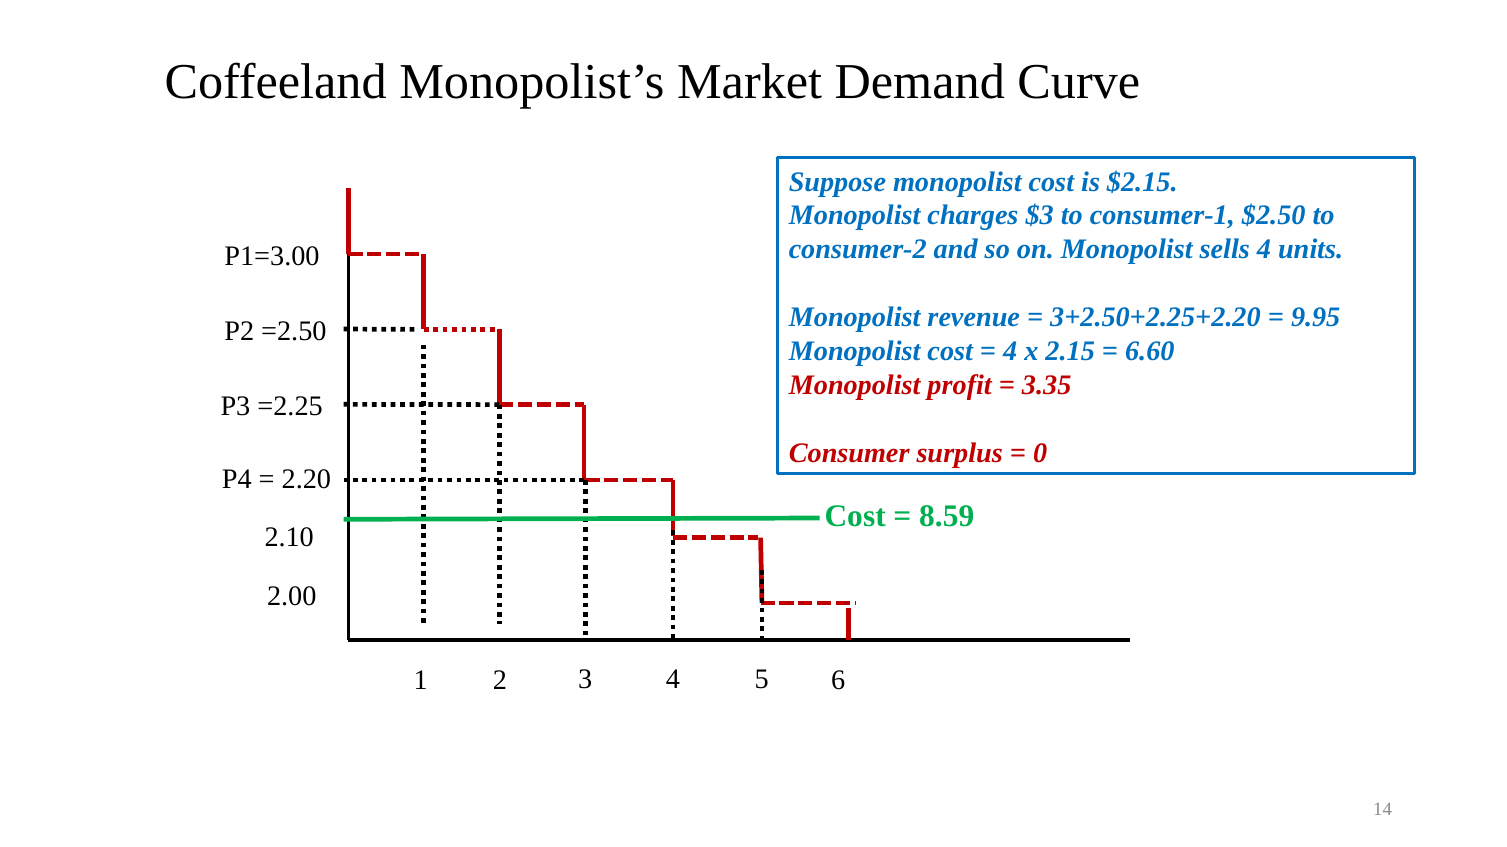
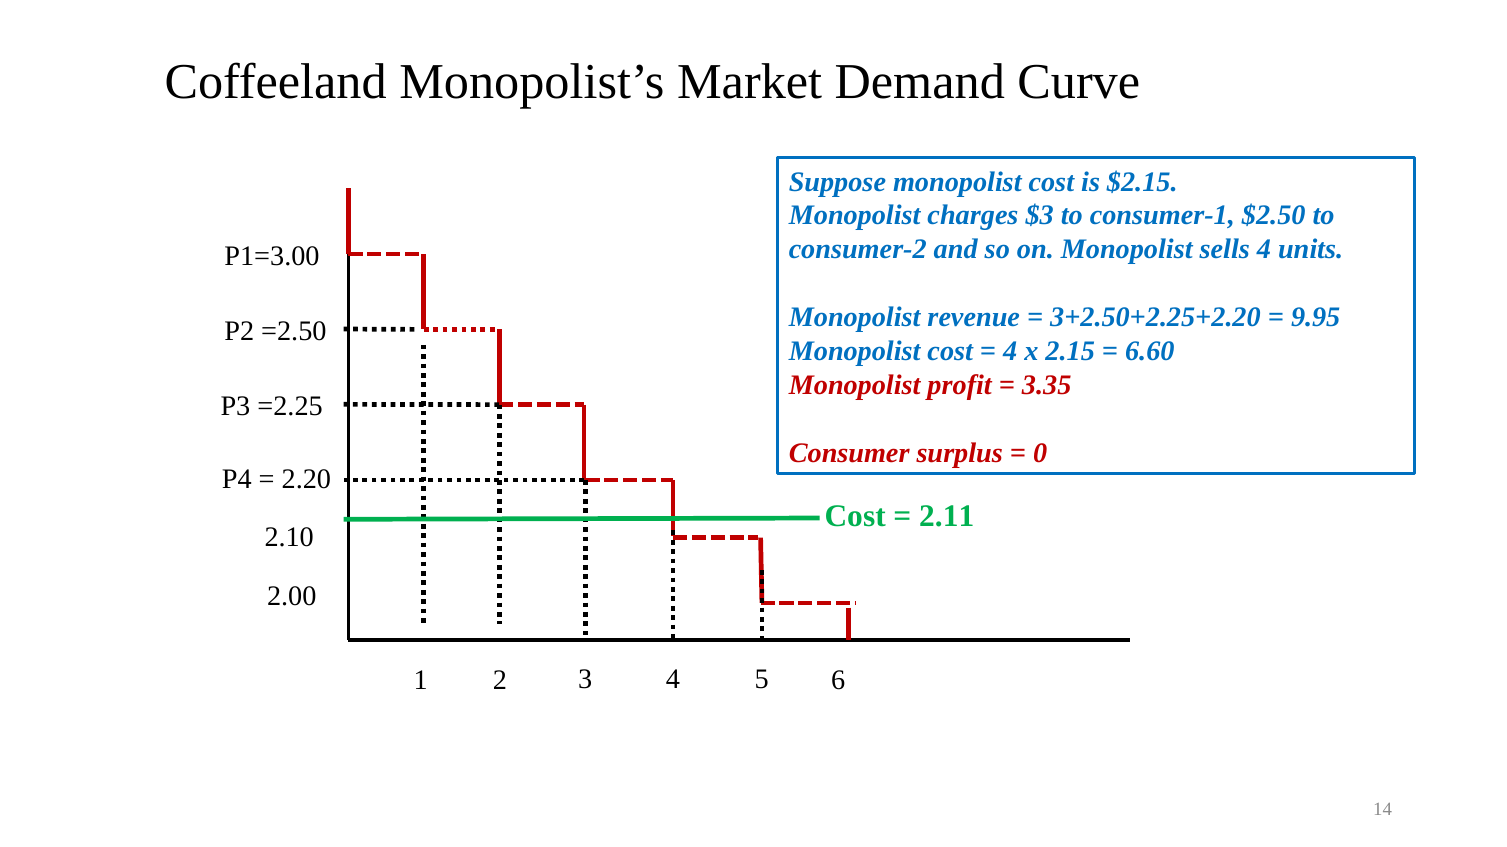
8.59: 8.59 -> 2.11
